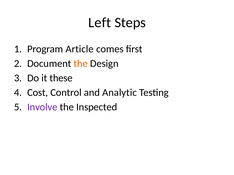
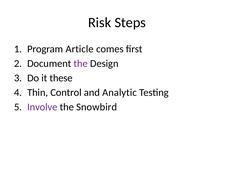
Left: Left -> Risk
the at (81, 64) colour: orange -> purple
Cost: Cost -> Thin
Inspected: Inspected -> Snowbird
